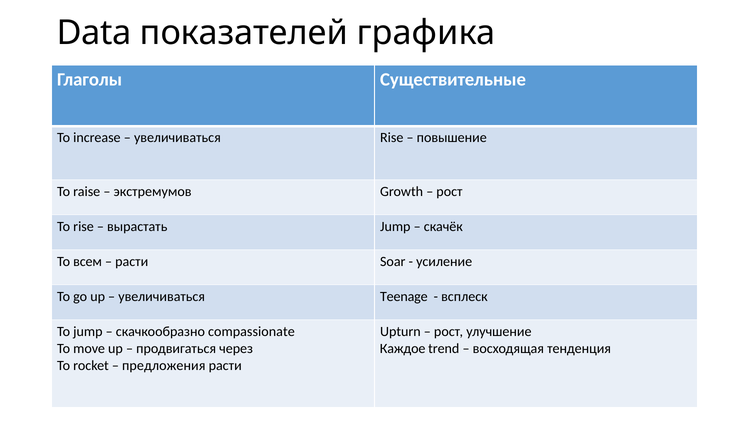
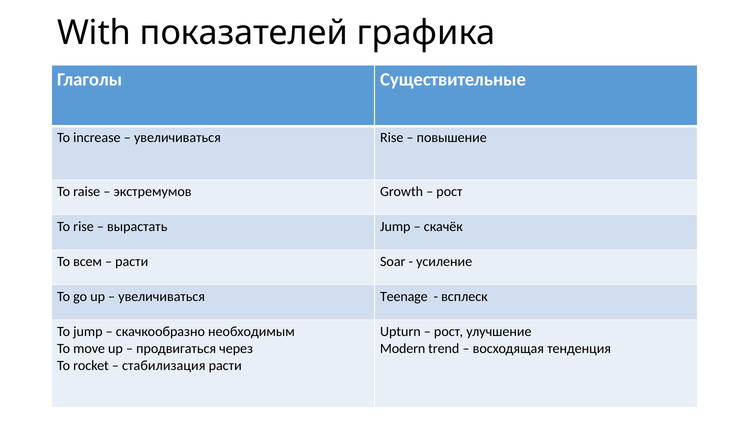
Data: Data -> With
compassionate: compassionate -> необходимым
Каждое: Каждое -> Modern
предложения: предложения -> стабилизация
